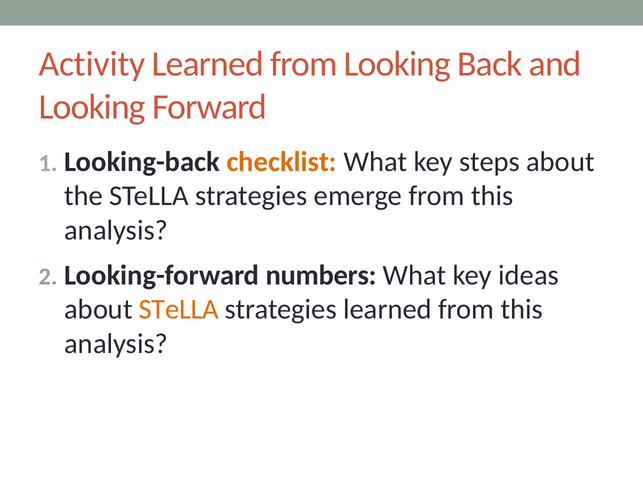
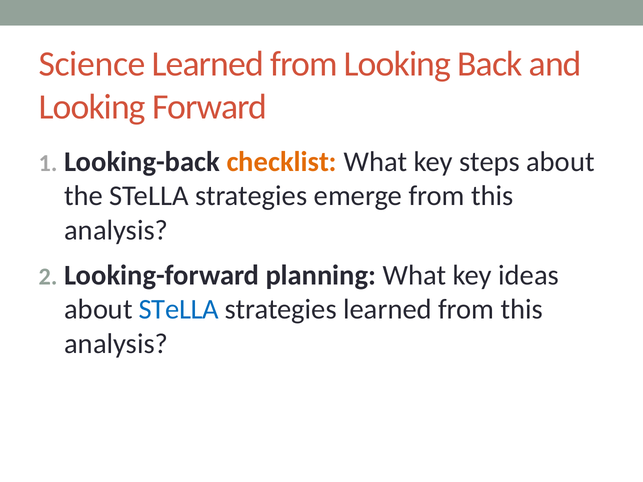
Activity: Activity -> Science
numbers: numbers -> planning
STeLLA at (179, 310) colour: orange -> blue
